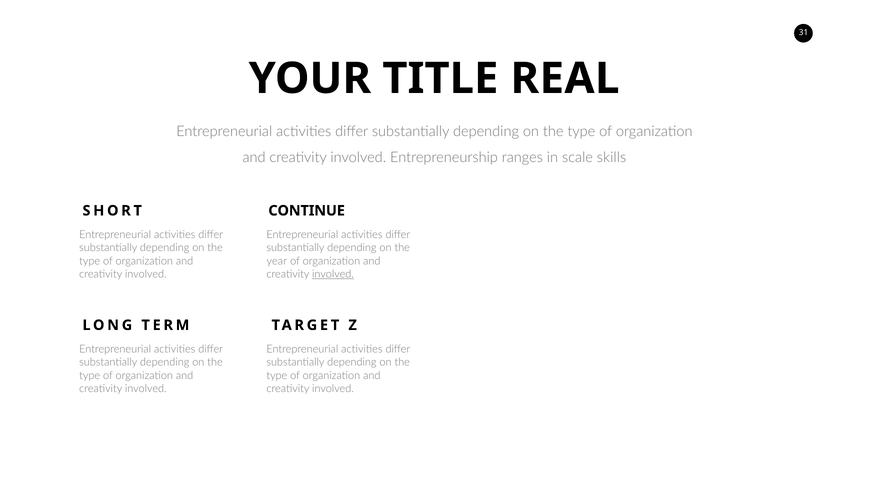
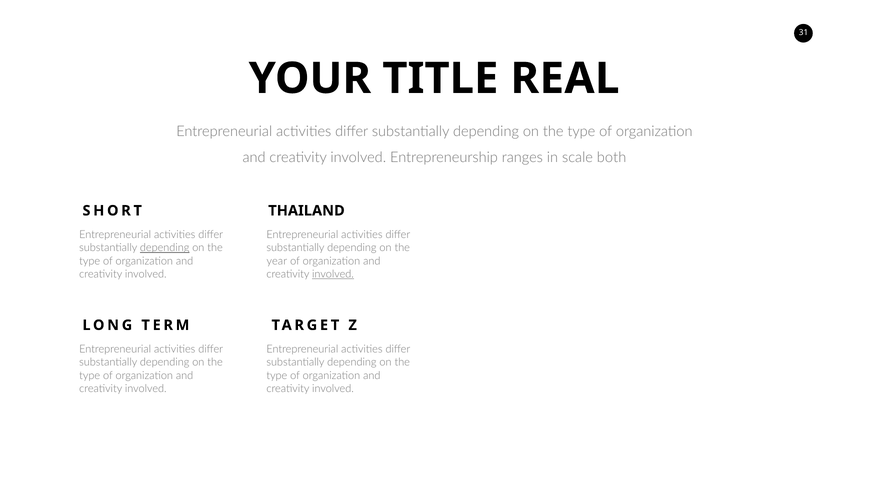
skills: skills -> both
CONTINUE: CONTINUE -> THAILAND
depending at (165, 248) underline: none -> present
